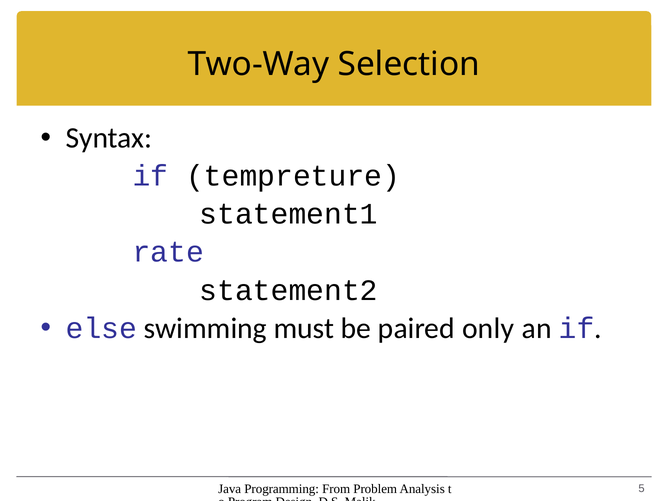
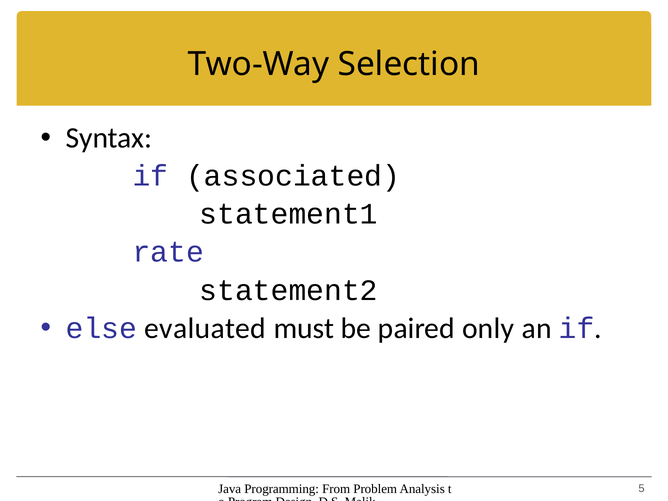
tempreture: tempreture -> associated
swimming: swimming -> evaluated
